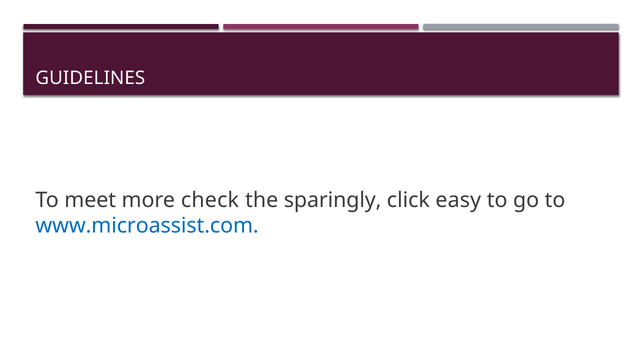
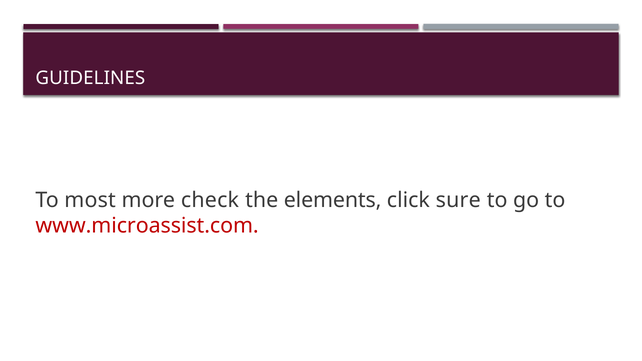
meet: meet -> most
sparingly: sparingly -> elements
easy: easy -> sure
www.microassist.com colour: blue -> red
